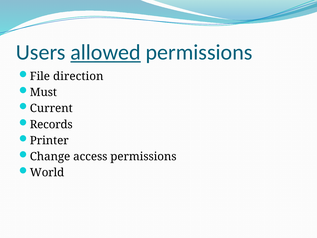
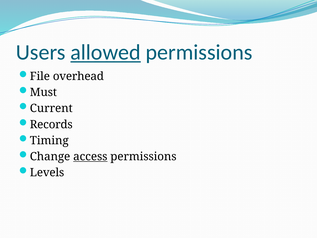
direction: direction -> overhead
Printer: Printer -> Timing
access underline: none -> present
World: World -> Levels
